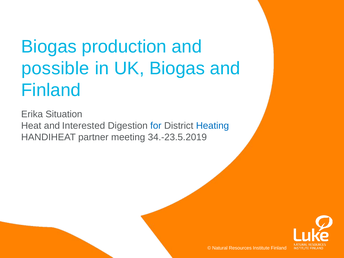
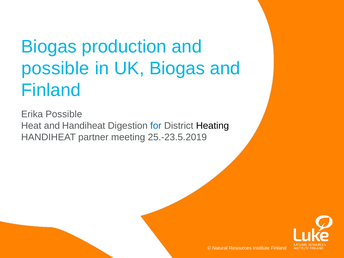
Erika Situation: Situation -> Possible
and Interested: Interested -> Handiheat
Heating colour: blue -> black
34.-23.5.2019: 34.-23.5.2019 -> 25.-23.5.2019
